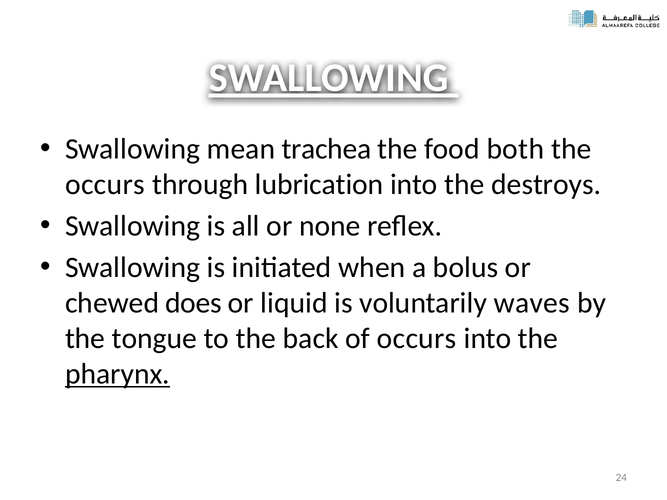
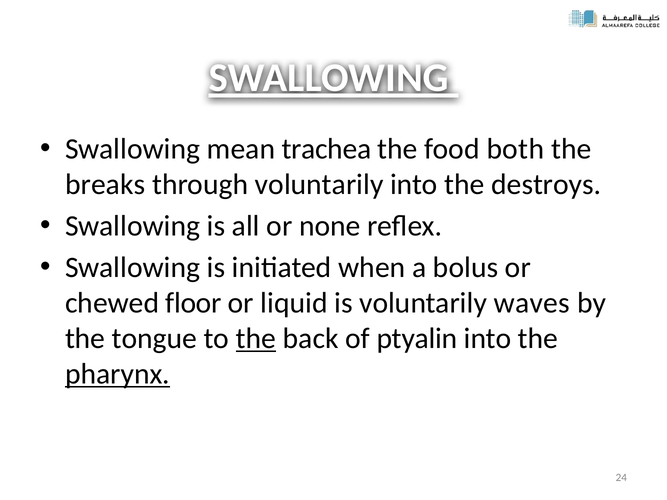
occurs at (105, 184): occurs -> breaks
through lubrication: lubrication -> voluntarily
does: does -> floor
the at (256, 339) underline: none -> present
of occurs: occurs -> ptyalin
